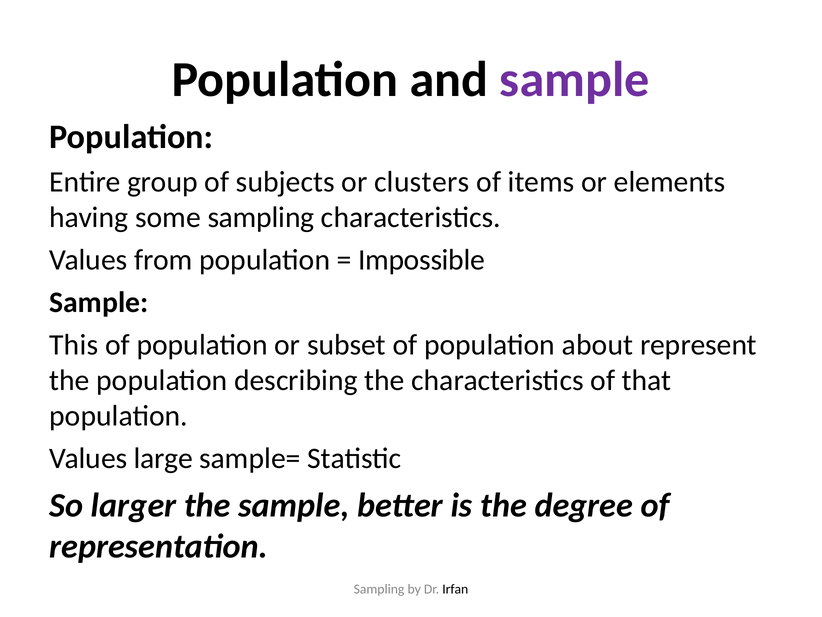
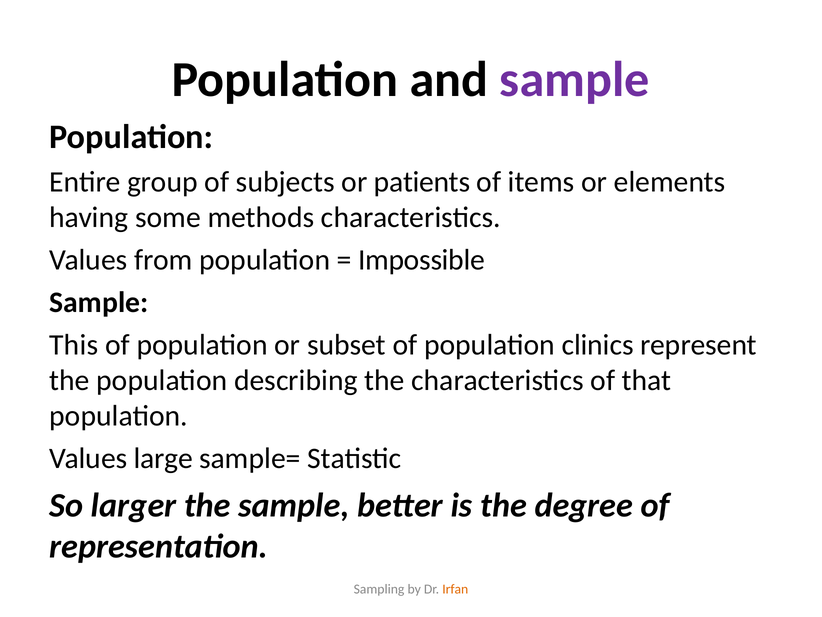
clusters: clusters -> patients
some sampling: sampling -> methods
about: about -> clinics
Irfan colour: black -> orange
